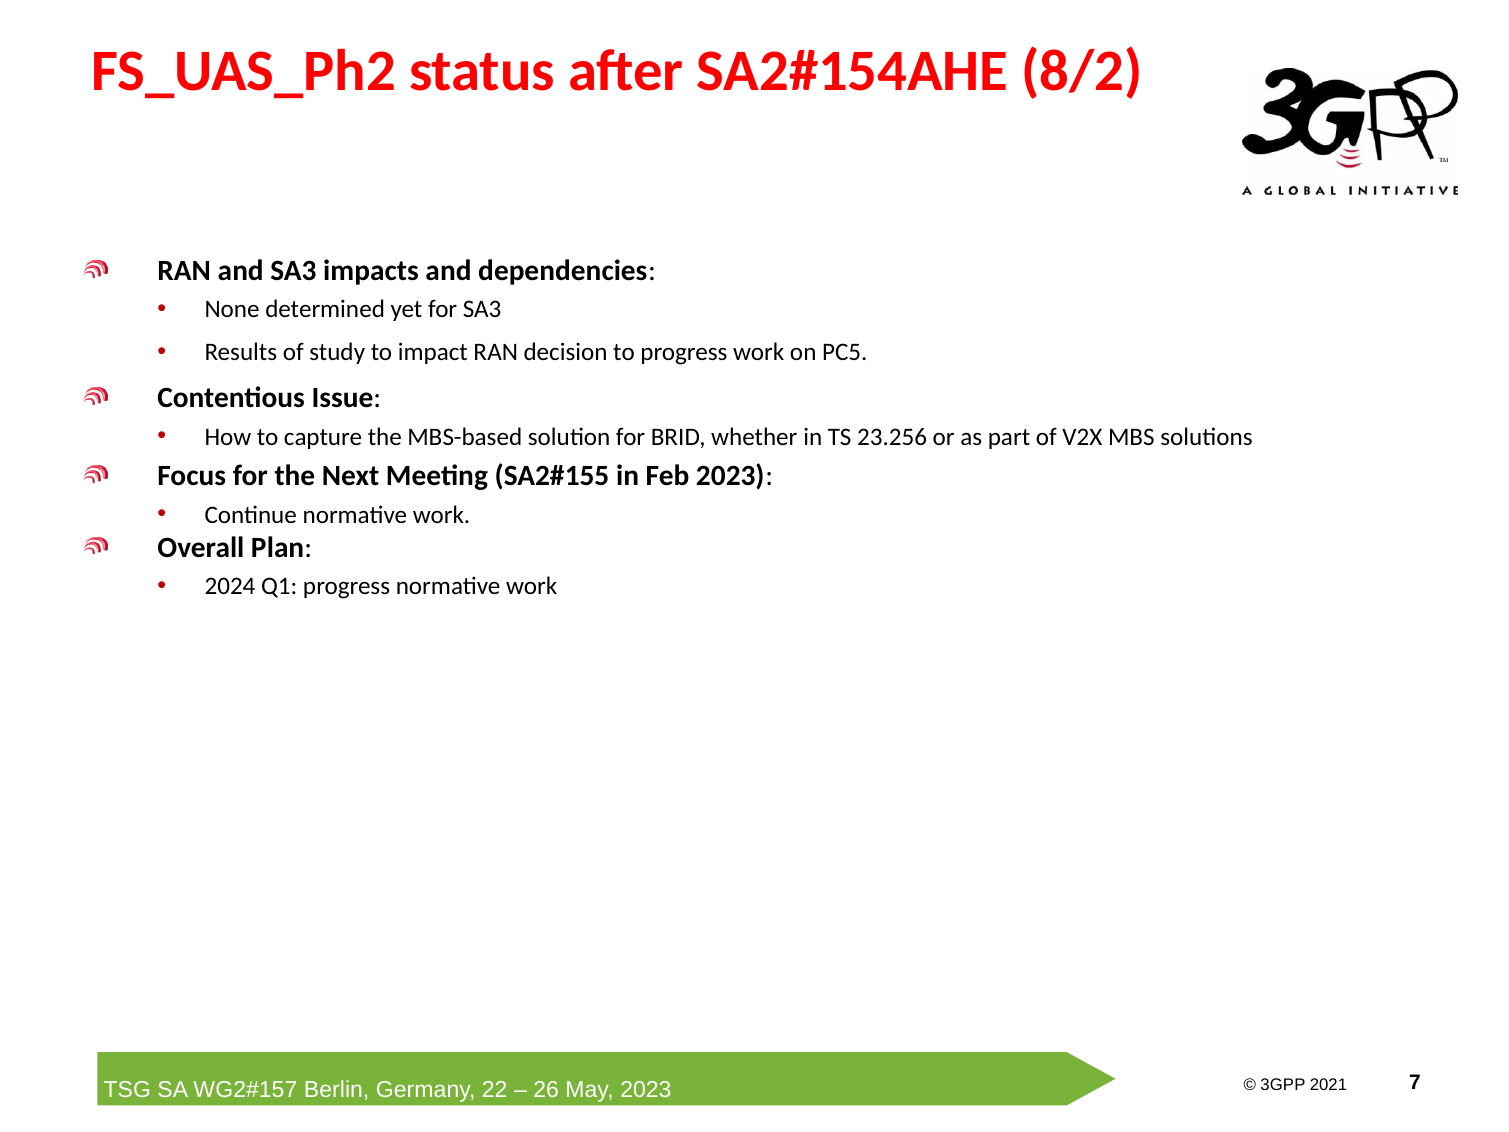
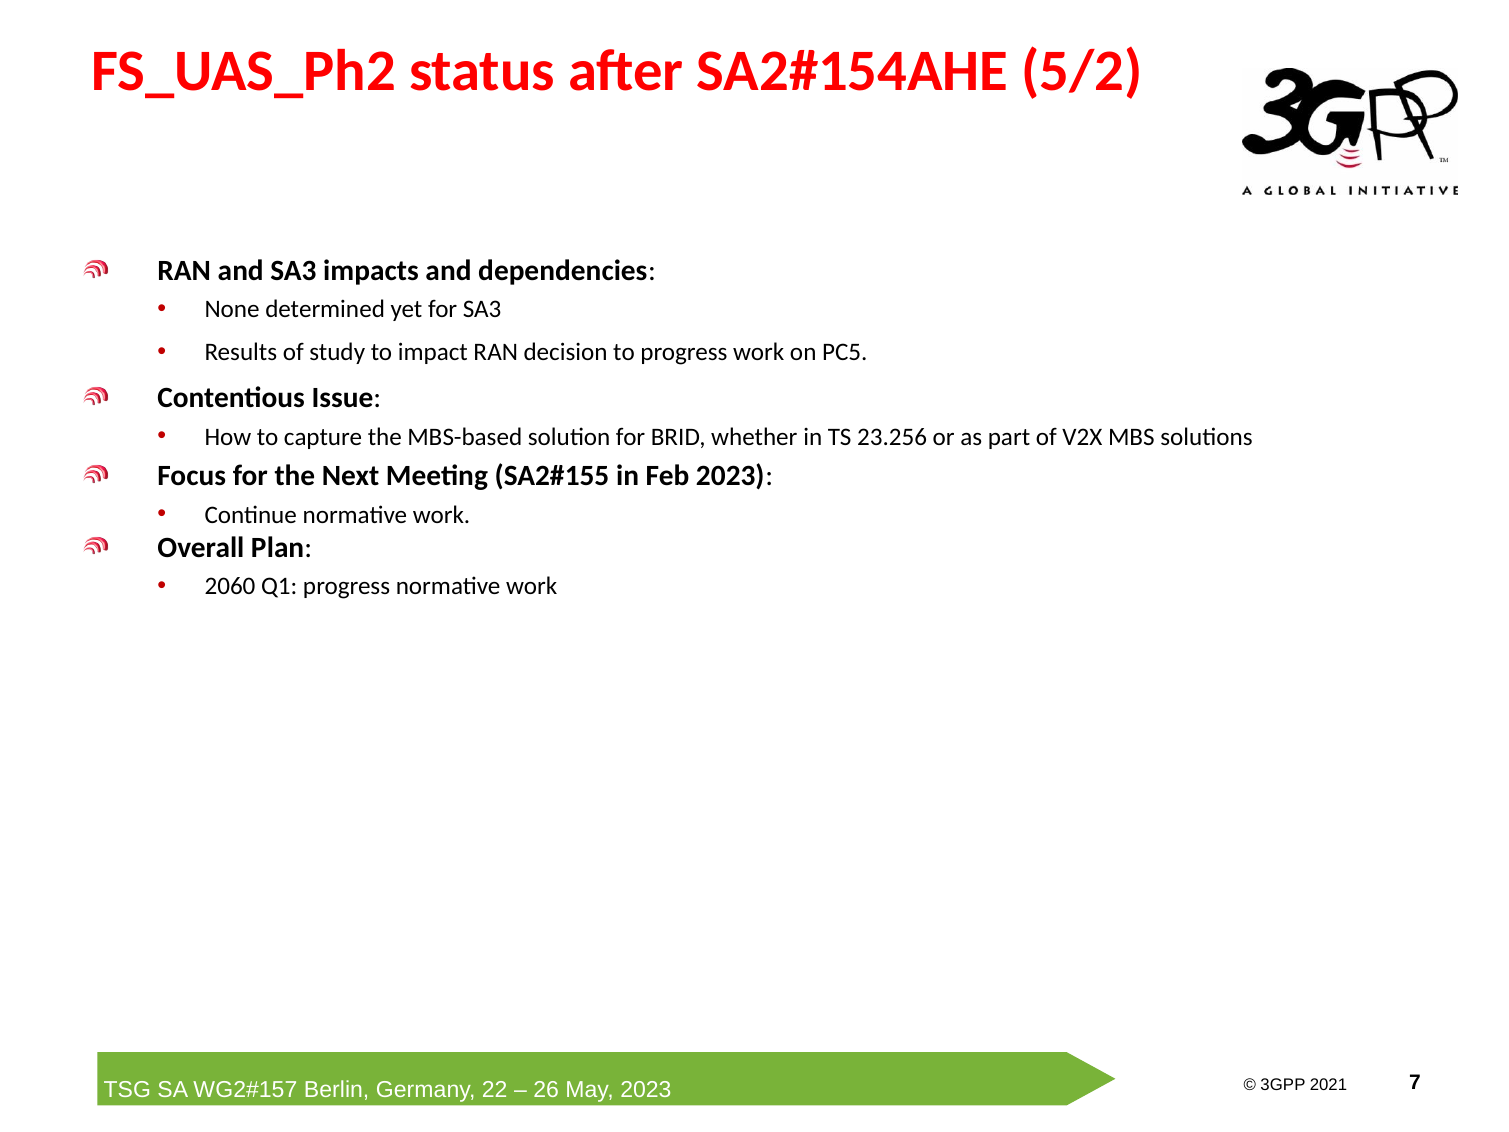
8/2: 8/2 -> 5/2
2024: 2024 -> 2060
